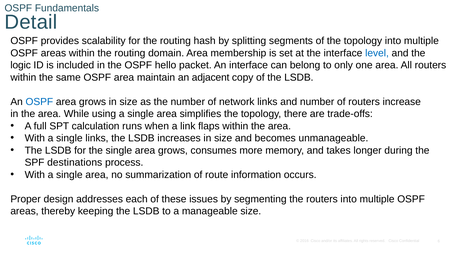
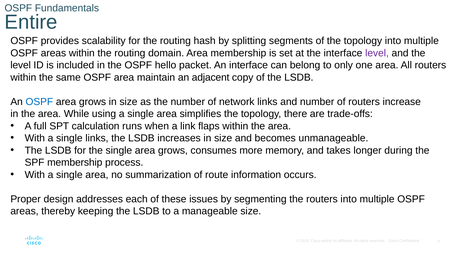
Detail: Detail -> Entire
level at (377, 53) colour: blue -> purple
logic at (21, 65): logic -> level
SPF destinations: destinations -> membership
